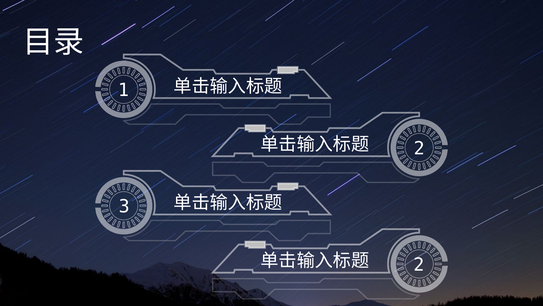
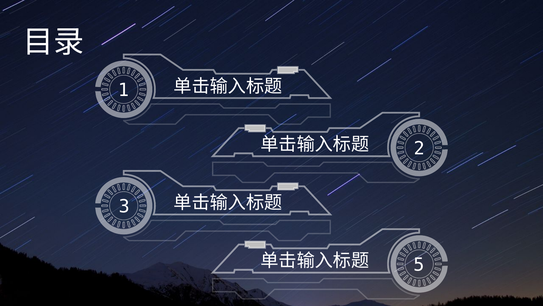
2 at (419, 264): 2 -> 5
